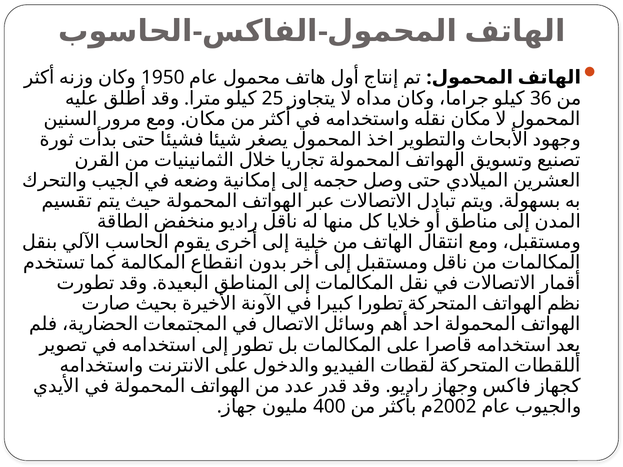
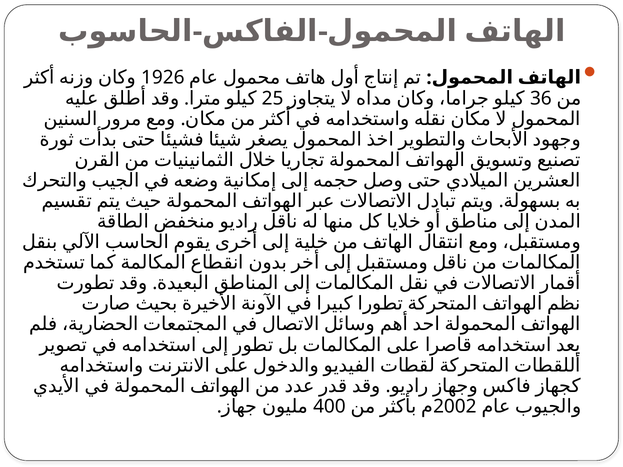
1950: 1950 -> 1926
